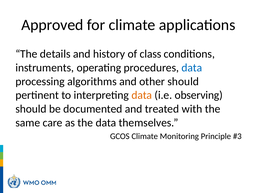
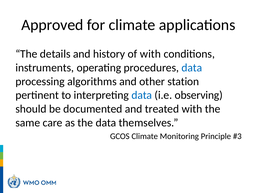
of class: class -> with
other should: should -> station
data at (142, 95) colour: orange -> blue
